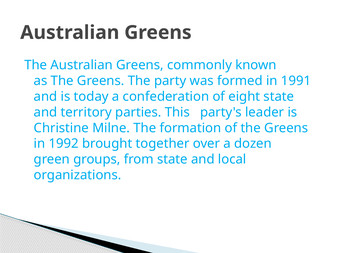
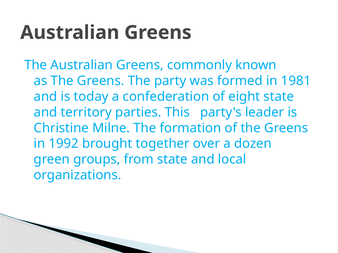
1991: 1991 -> 1981
